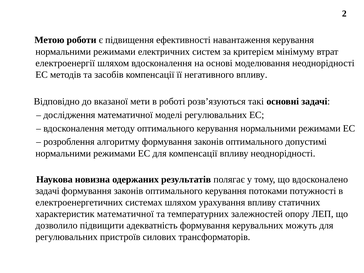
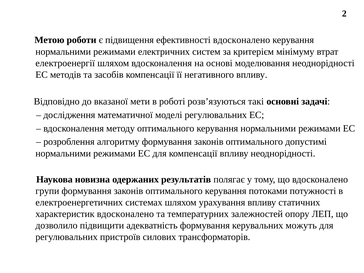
ефективності навантаження: навантаження -> вдосконалено
задачі at (47, 191): задачі -> групи
характеристик математичної: математичної -> вдосконалено
